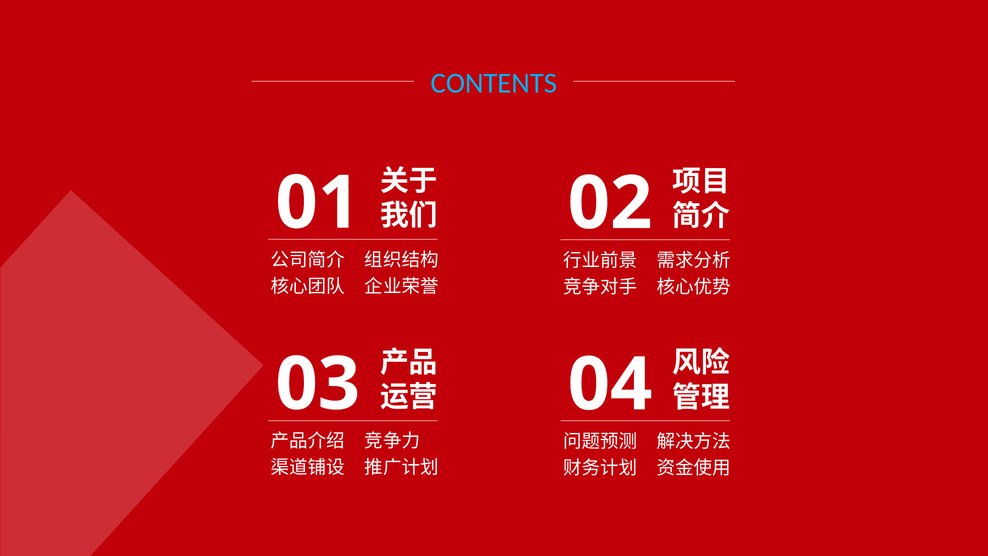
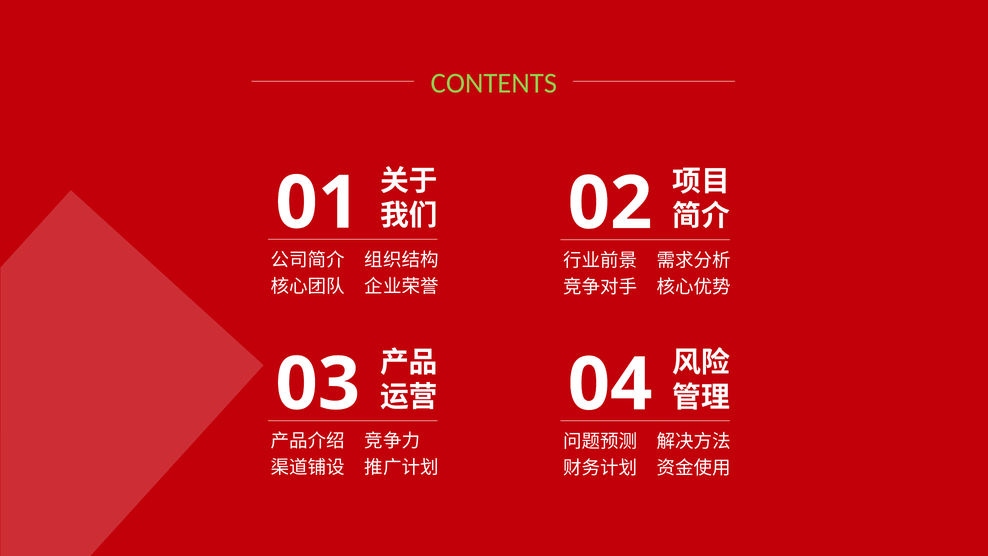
CONTENTS colour: light blue -> light green
